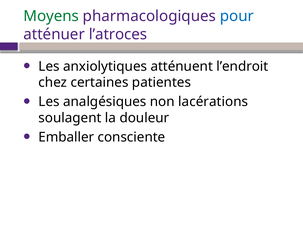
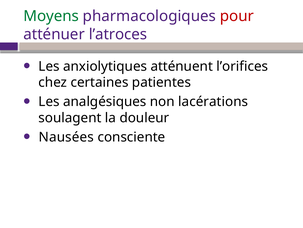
pour colour: blue -> red
l’endroit: l’endroit -> l’orifices
Emballer: Emballer -> Nausées
